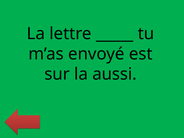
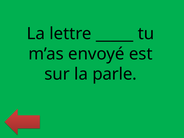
aussi: aussi -> parle
